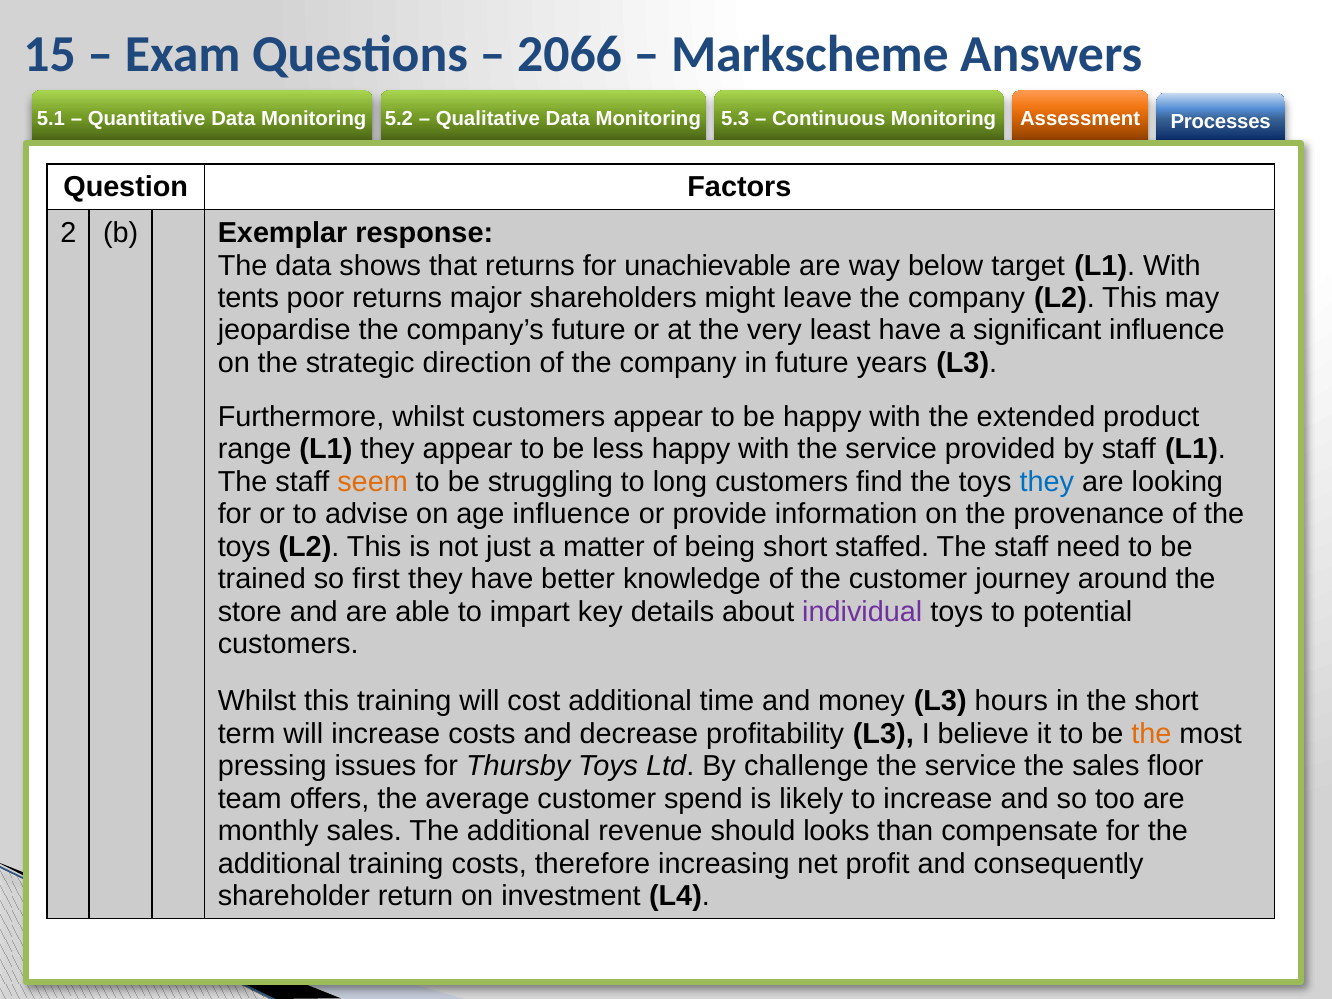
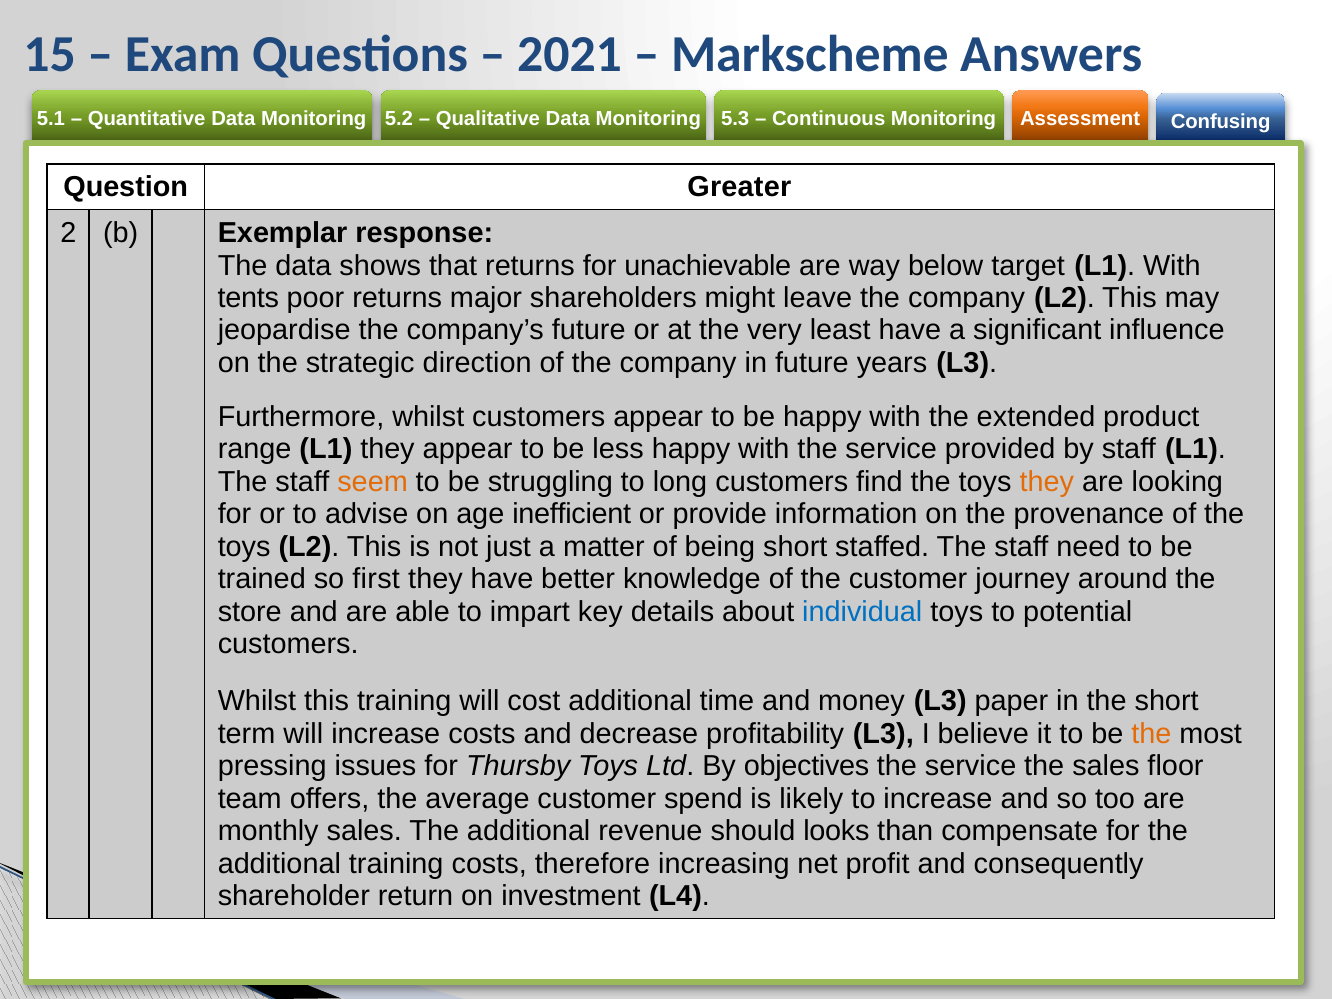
2066: 2066 -> 2021
Processes: Processes -> Confusing
Factors: Factors -> Greater
they at (1047, 482) colour: blue -> orange
age influence: influence -> inefficient
individual colour: purple -> blue
hours: hours -> paper
challenge: challenge -> objectives
